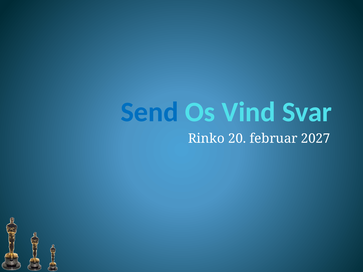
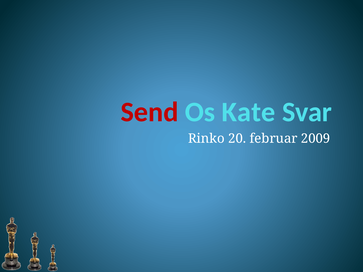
Send colour: blue -> red
Vind: Vind -> Kate
2027: 2027 -> 2009
